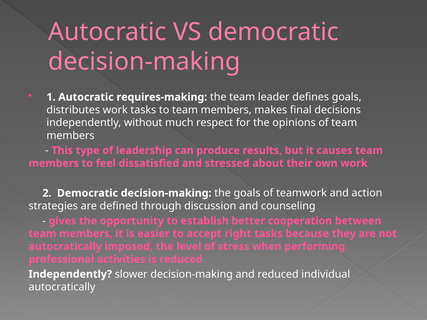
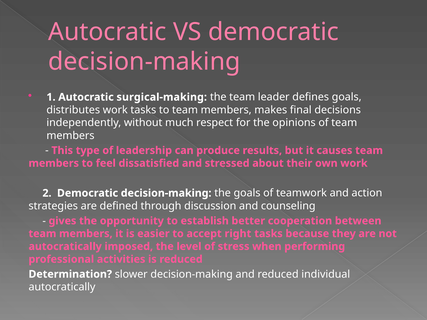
requires-making: requires-making -> surgical-making
Independently at (70, 274): Independently -> Determination
